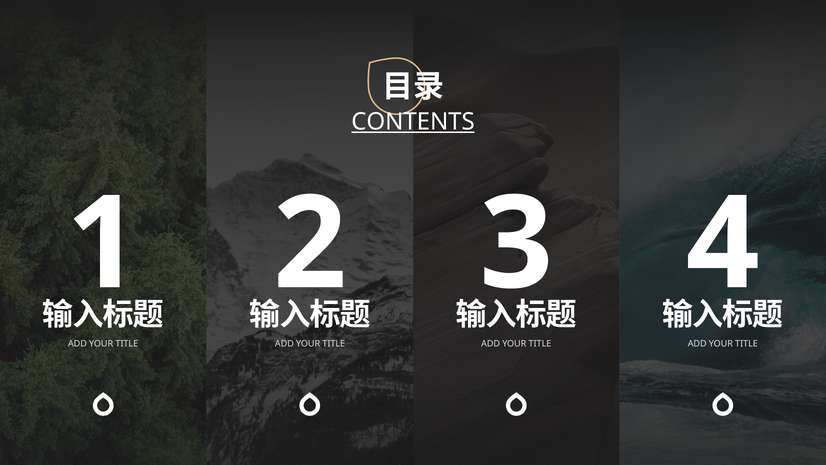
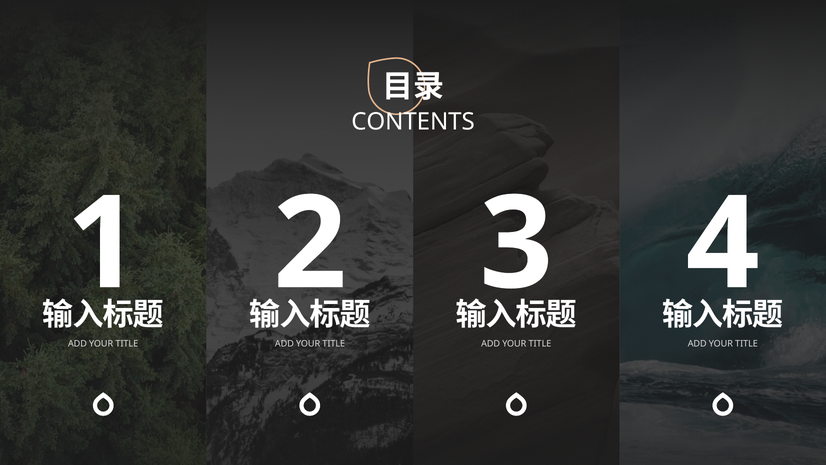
CONTENTS underline: present -> none
